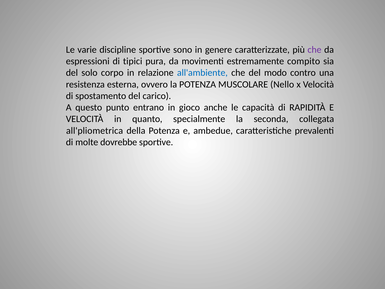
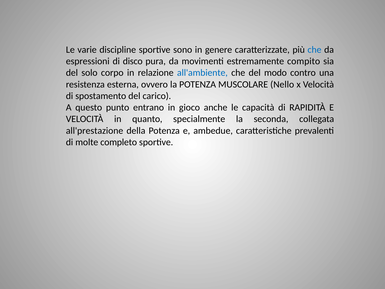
che at (315, 50) colour: purple -> blue
tipici: tipici -> disco
all'pliometrica: all'pliometrica -> all'prestazione
dovrebbe: dovrebbe -> completo
